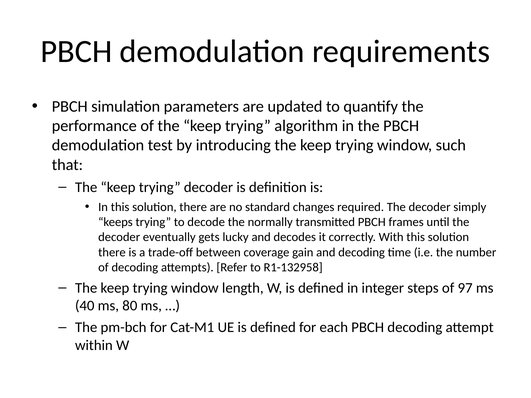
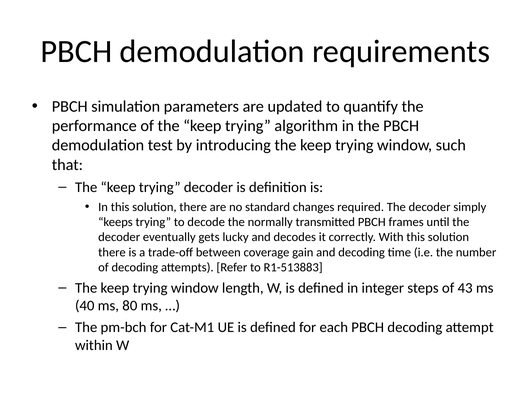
R1-132958: R1-132958 -> R1-513883
97: 97 -> 43
